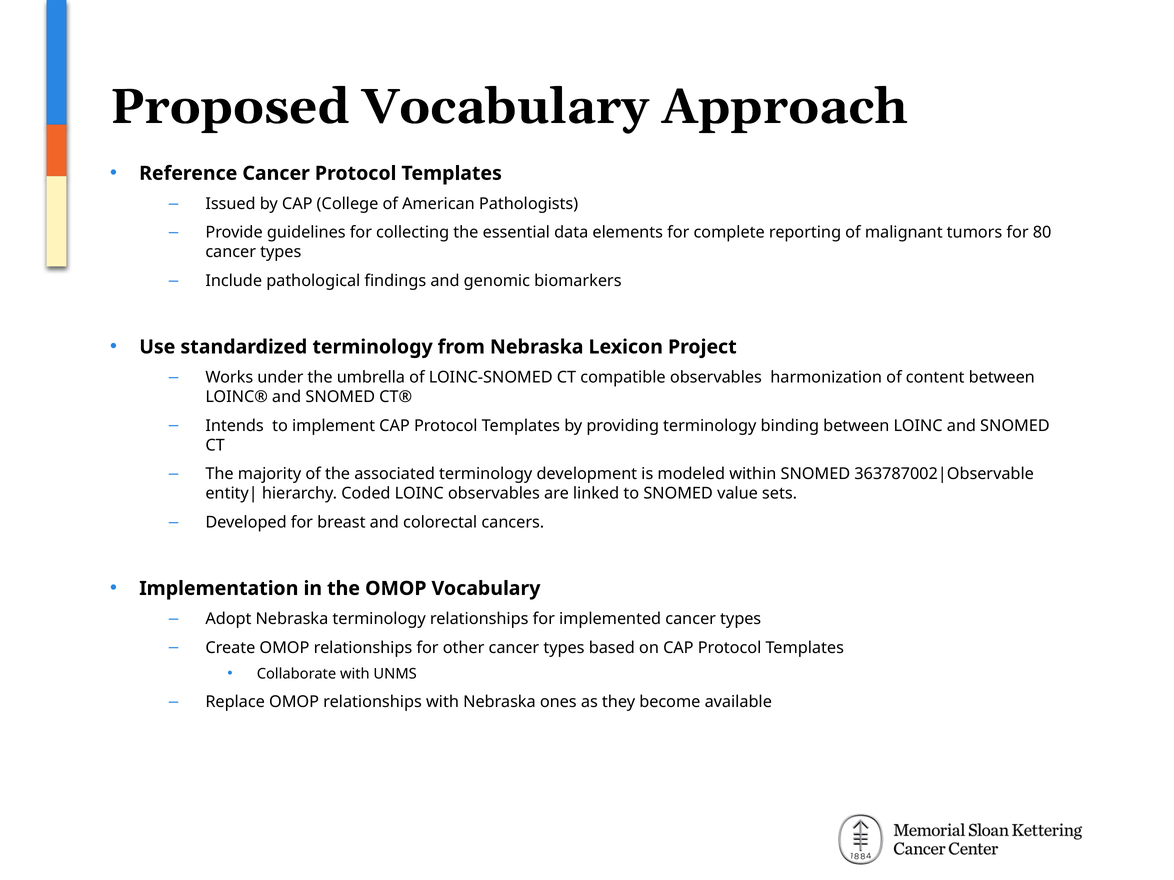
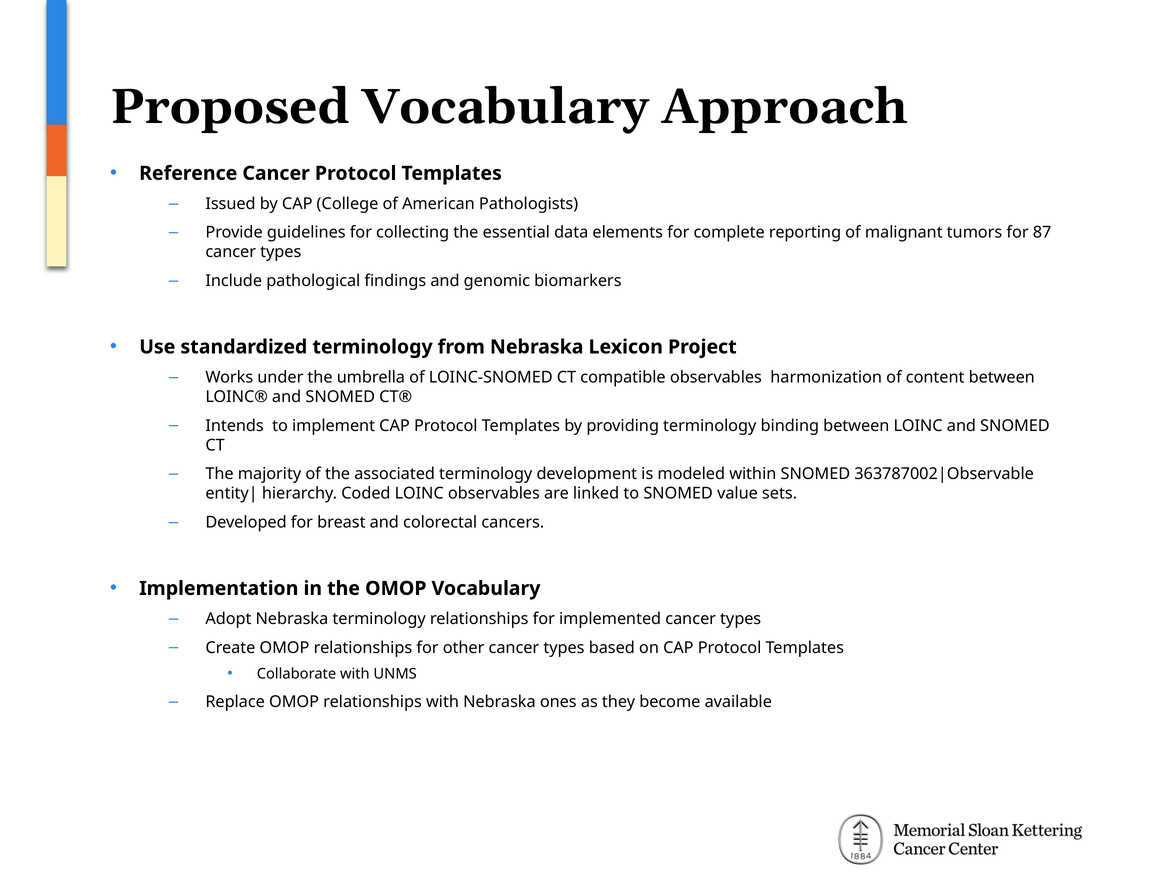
80: 80 -> 87
